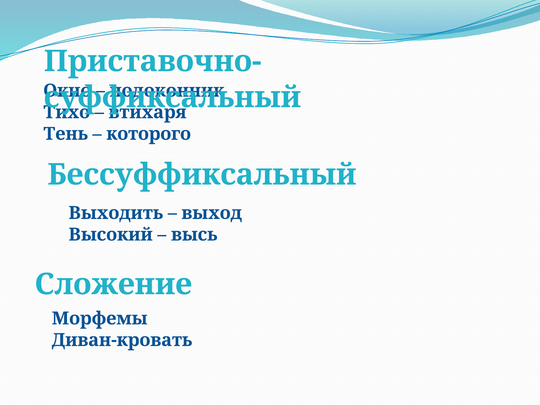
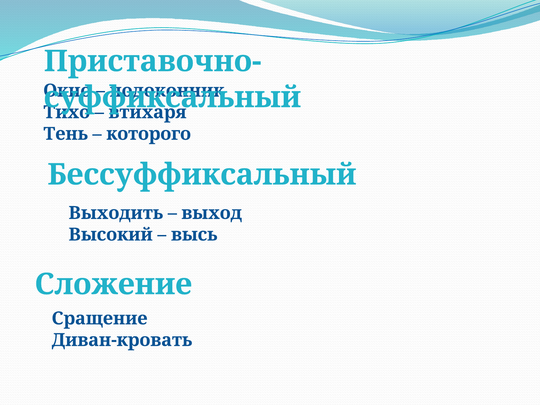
Морфемы: Морфемы -> Сращение
